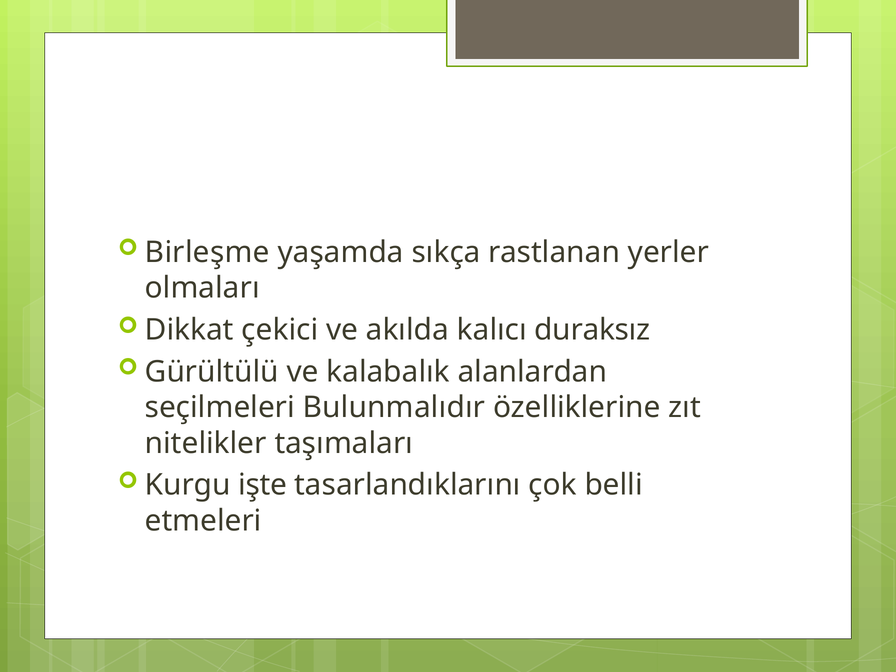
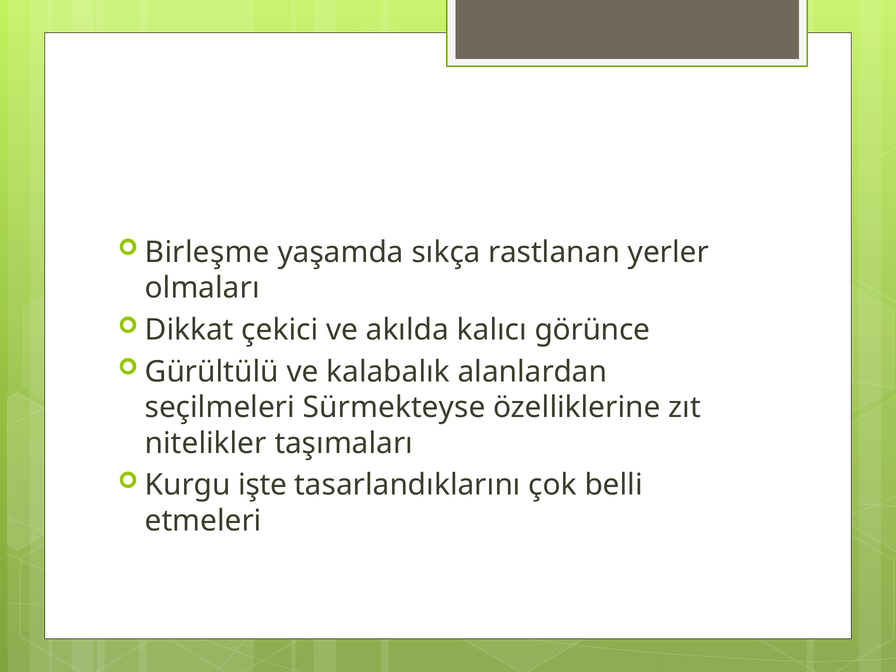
duraksız: duraksız -> görünce
Bulunmalıdır: Bulunmalıdır -> Sürmekteyse
